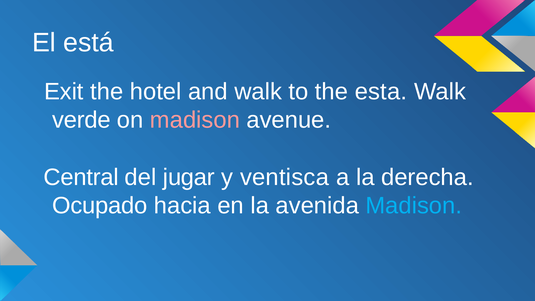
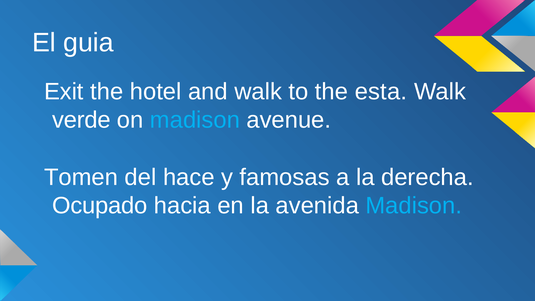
está: está -> guia
madison at (195, 120) colour: pink -> light blue
Central: Central -> Tomen
jugar: jugar -> hace
ventisca: ventisca -> famosas
